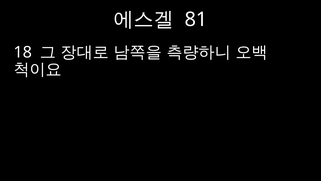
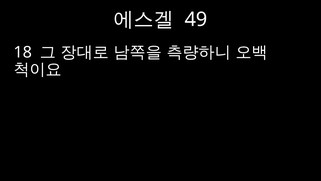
81: 81 -> 49
